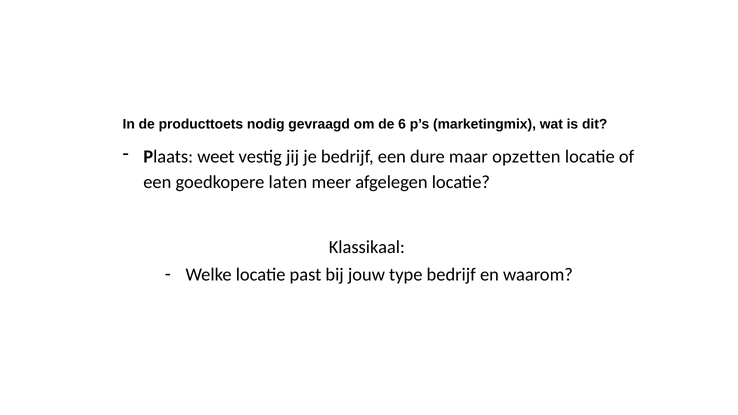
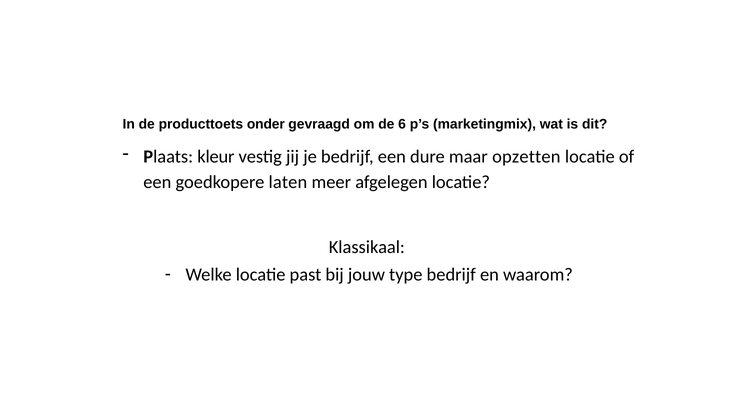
nodig: nodig -> onder
weet: weet -> kleur
